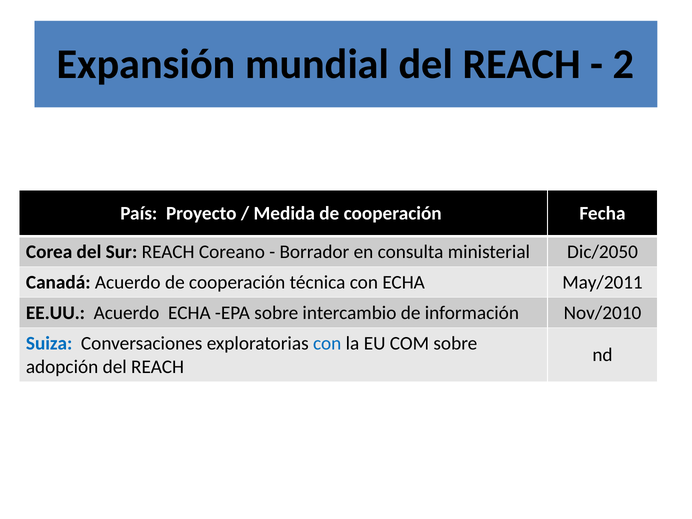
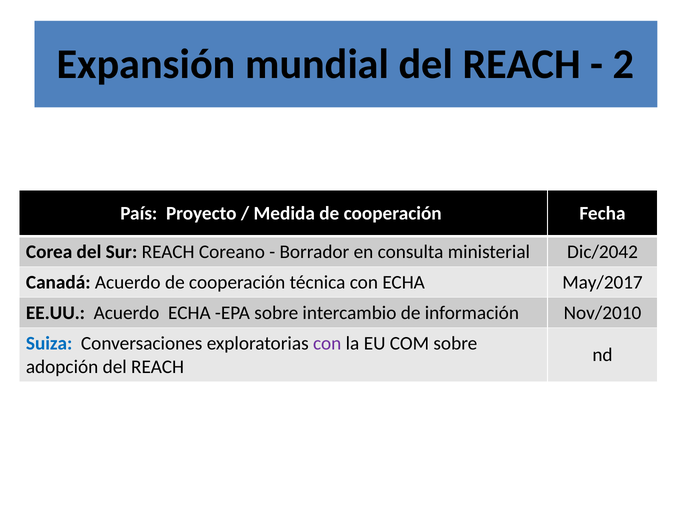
Dic/2050: Dic/2050 -> Dic/2042
May/2011: May/2011 -> May/2017
con at (327, 343) colour: blue -> purple
